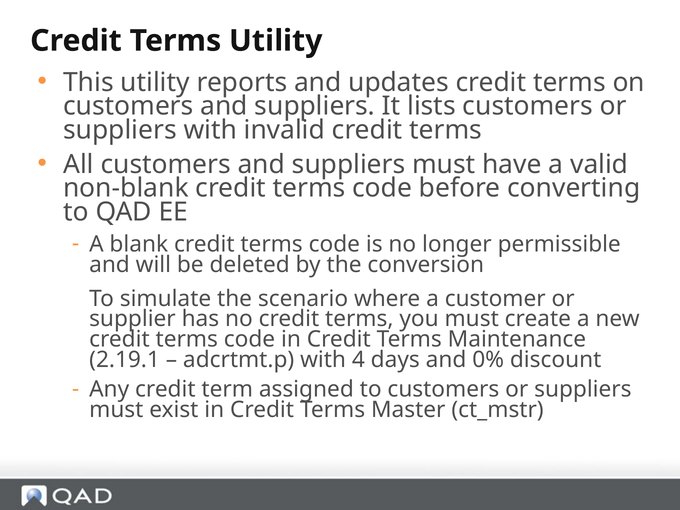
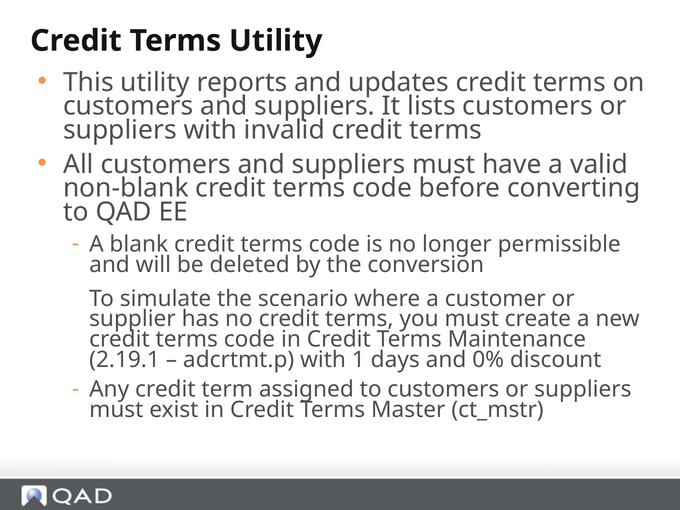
4: 4 -> 1
